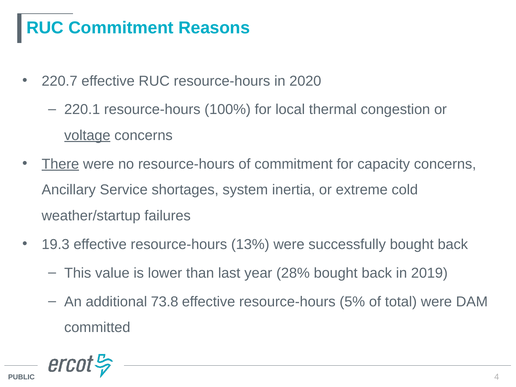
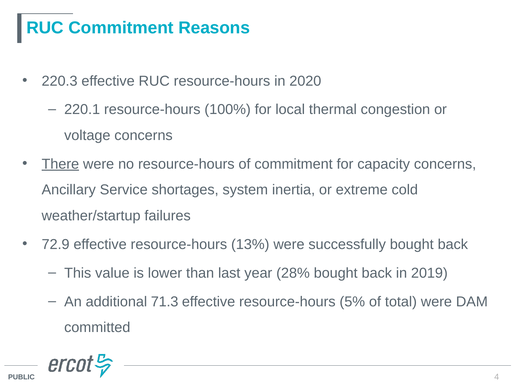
220.7: 220.7 -> 220.3
voltage underline: present -> none
19.3: 19.3 -> 72.9
73.8: 73.8 -> 71.3
